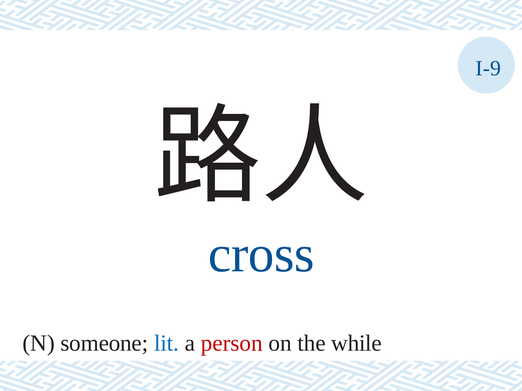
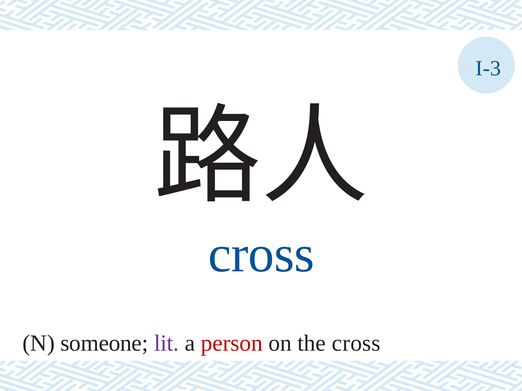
I-9: I-9 -> I-3
lit colour: blue -> purple
the while: while -> cross
